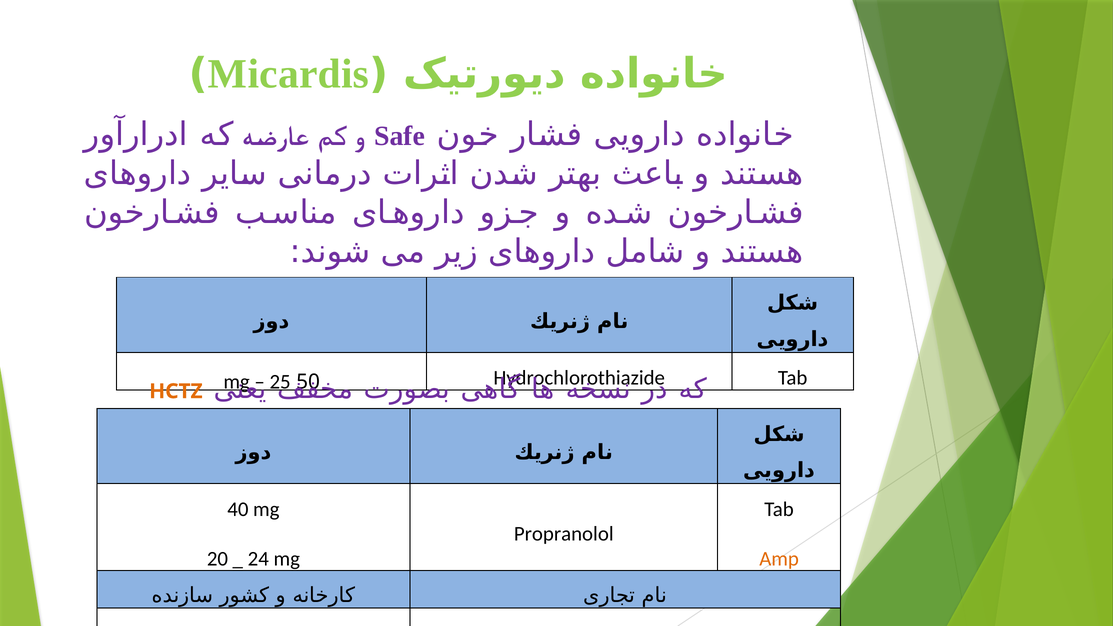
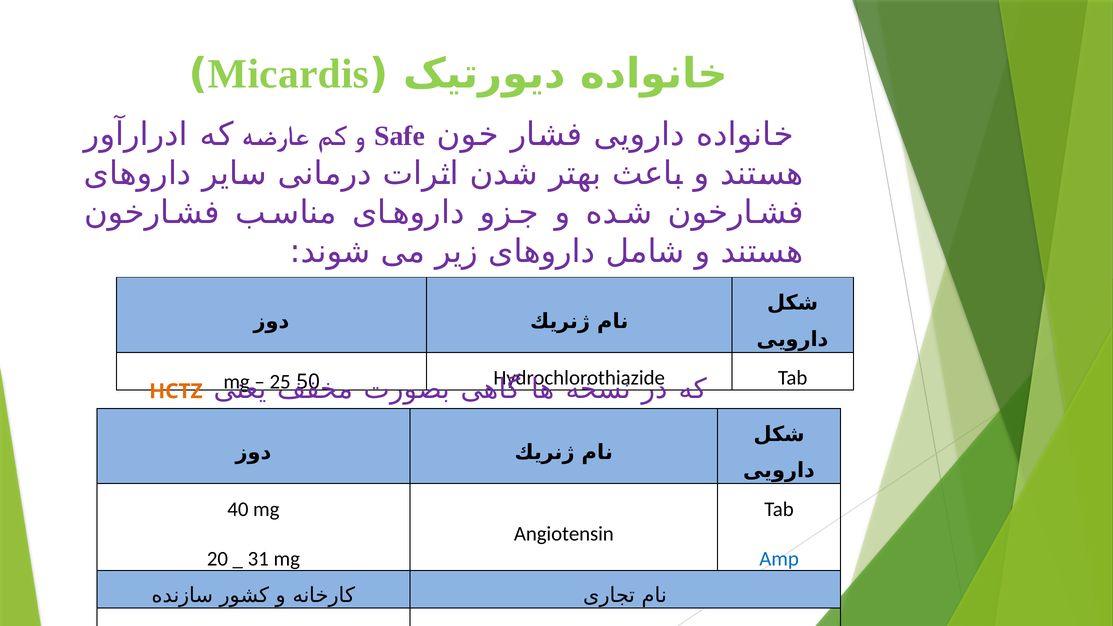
Propranolol: Propranolol -> Angiotensin
24: 24 -> 31
Amp colour: orange -> blue
